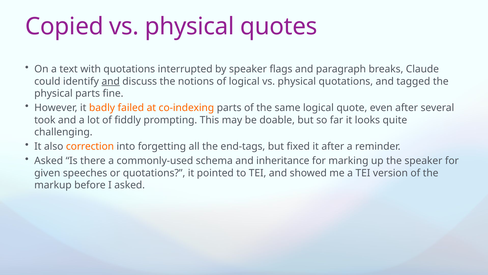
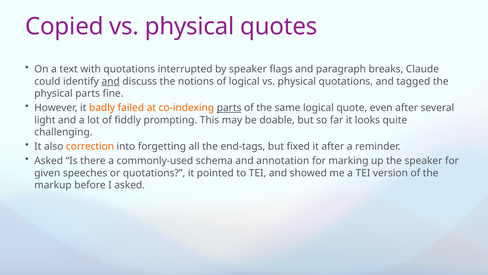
parts at (229, 108) underline: none -> present
took: took -> light
inheritance: inheritance -> annotation
